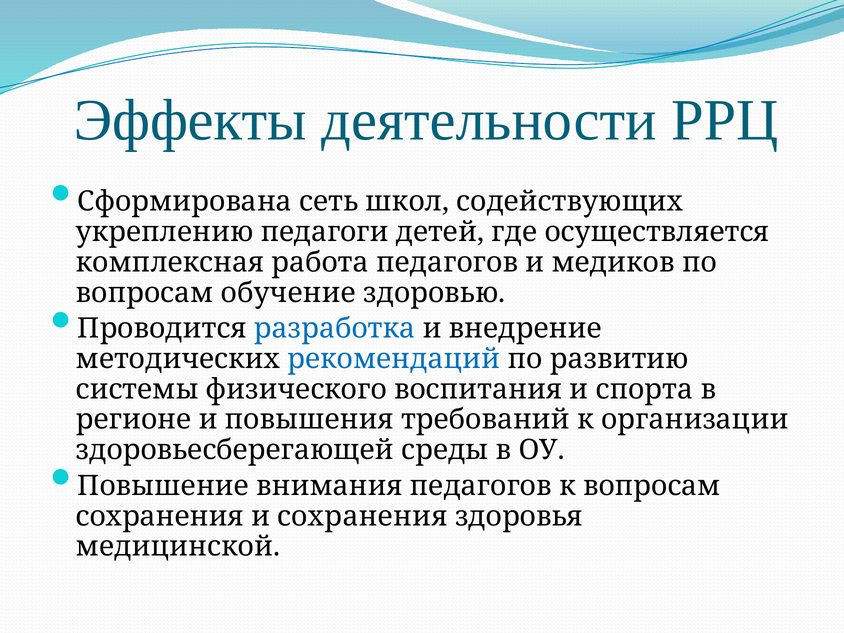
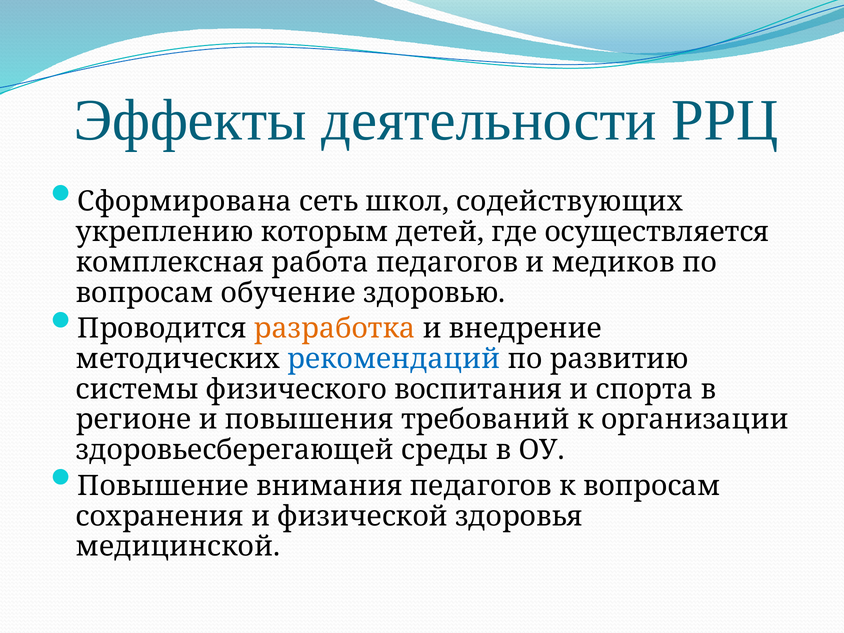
педагоги: педагоги -> которым
разработка colour: blue -> orange
и сохранения: сохранения -> физической
